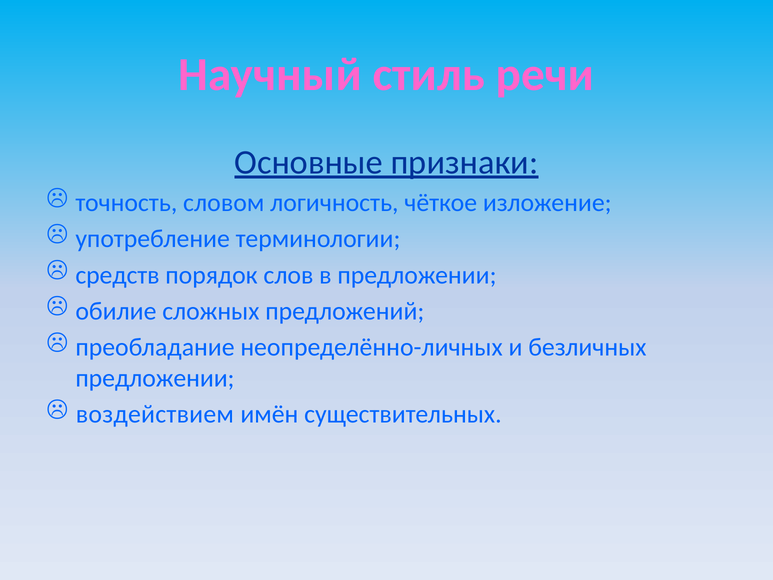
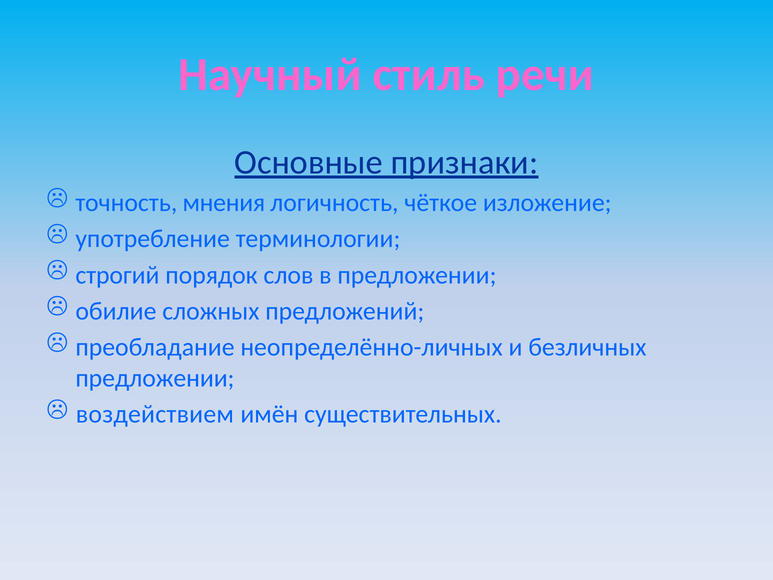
словом: словом -> мнения
средств: средств -> строгий
